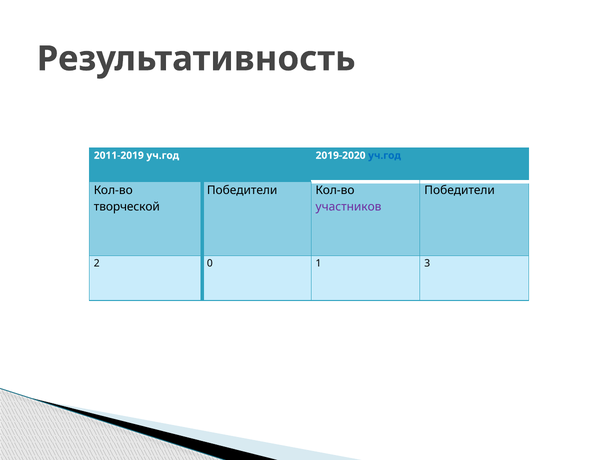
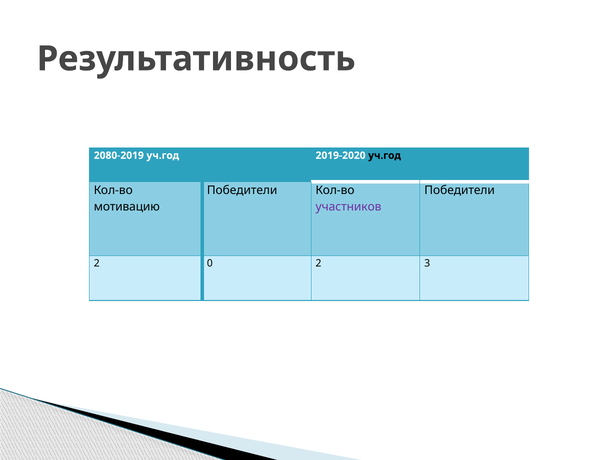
2011-2019: 2011-2019 -> 2080-2019
уч.год at (385, 155) colour: blue -> black
творческой: творческой -> мотивацию
0 1: 1 -> 2
